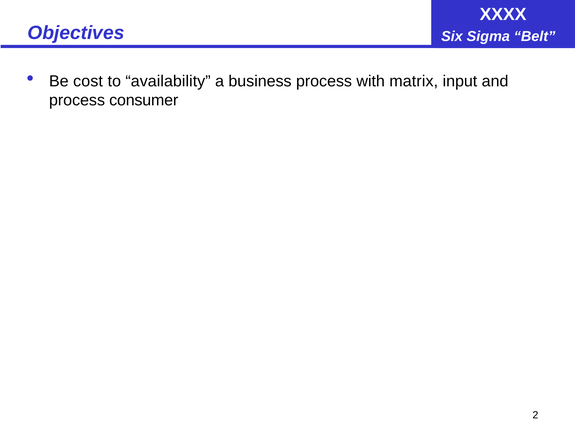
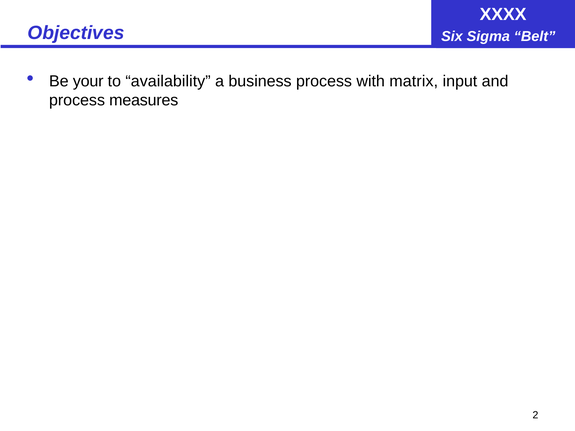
cost: cost -> your
consumer: consumer -> measures
